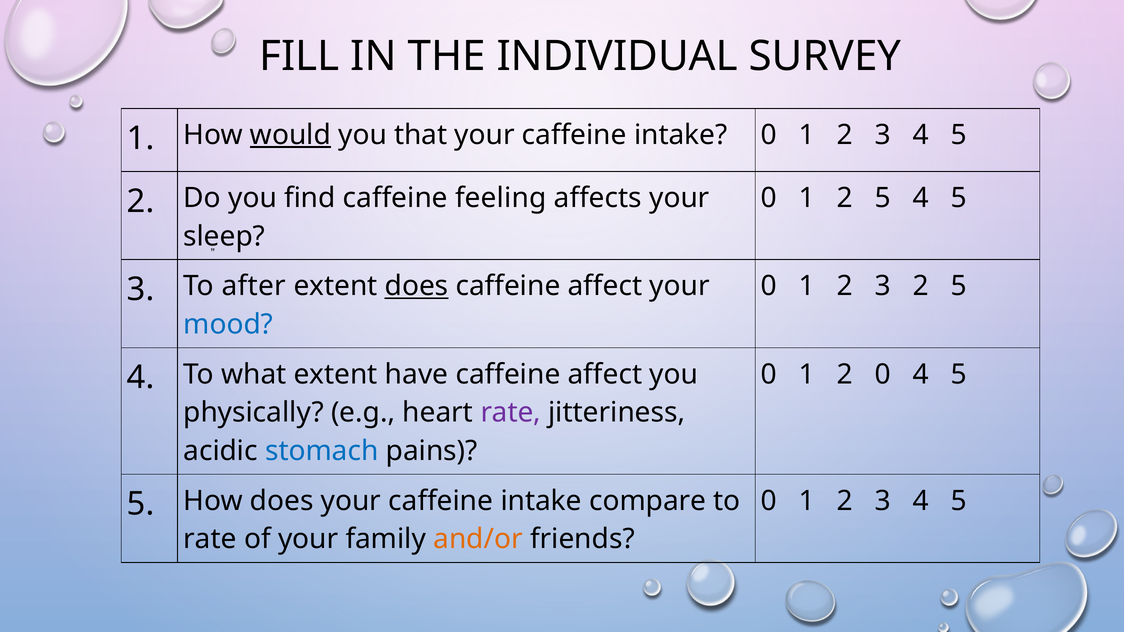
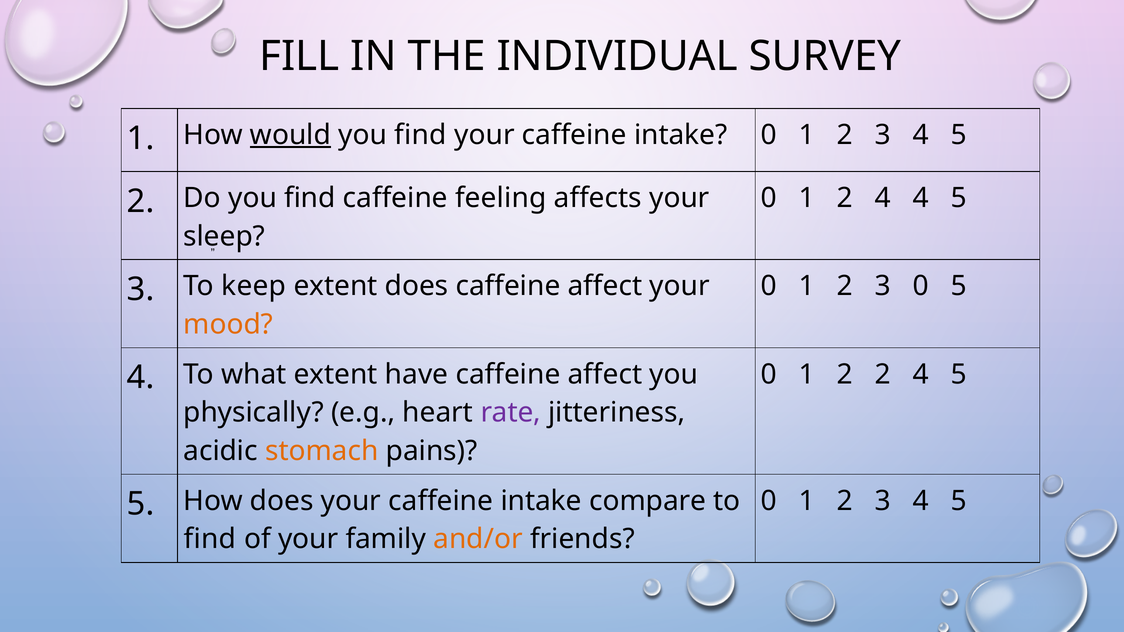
that at (421, 135): that -> find
1 2 5: 5 -> 4
3 2: 2 -> 0
after: after -> keep
does at (417, 286) underline: present -> none
mood colour: blue -> orange
2 0: 0 -> 2
stomach colour: blue -> orange
rate at (210, 539): rate -> find
